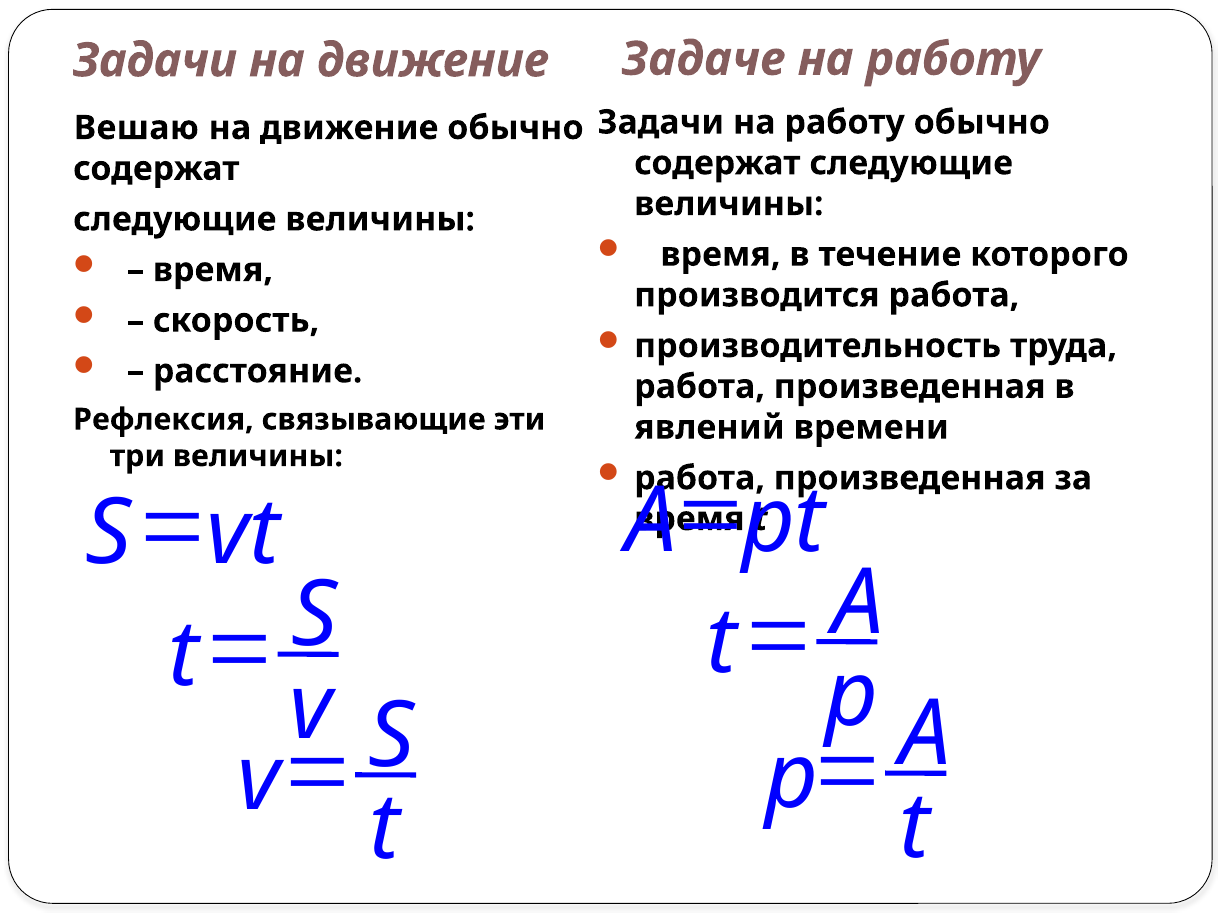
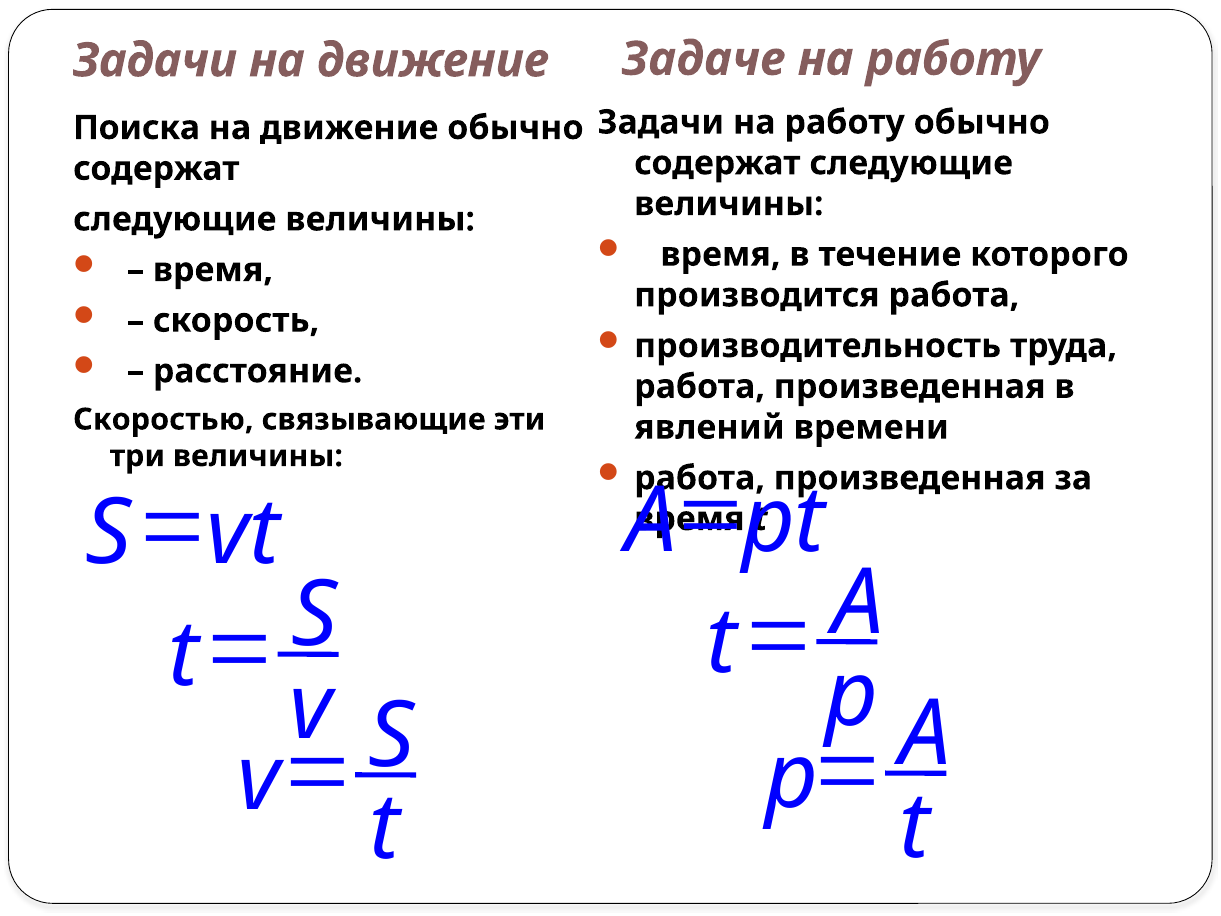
Вешаю: Вешаю -> Поиска
Рефлексия: Рефлексия -> Скоростью
